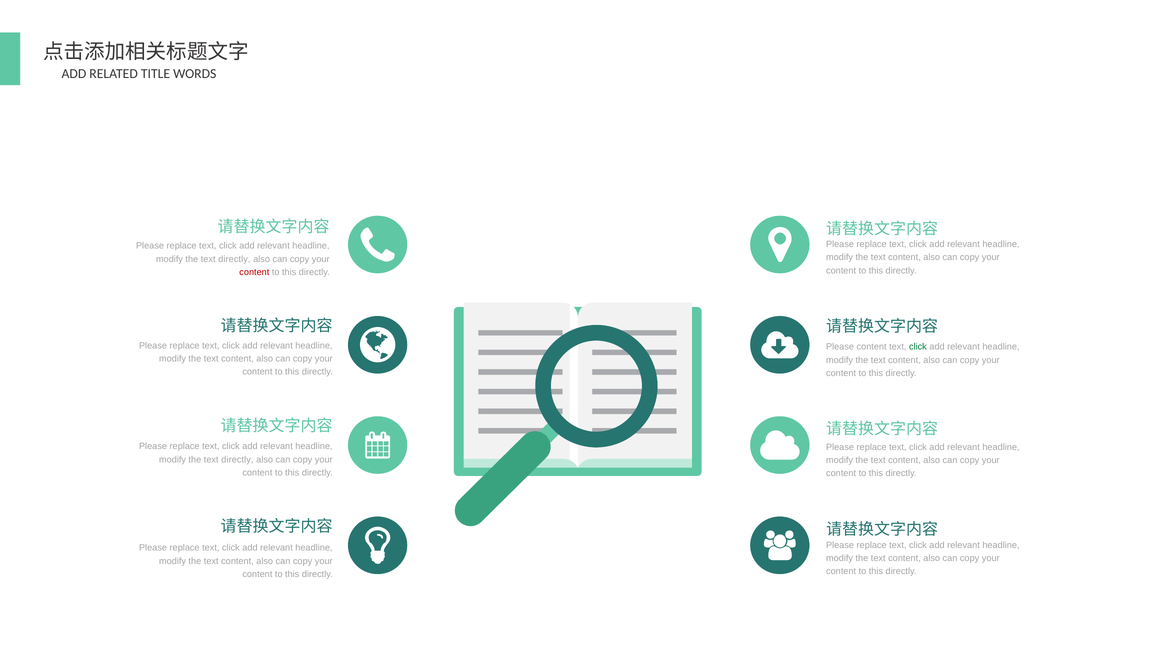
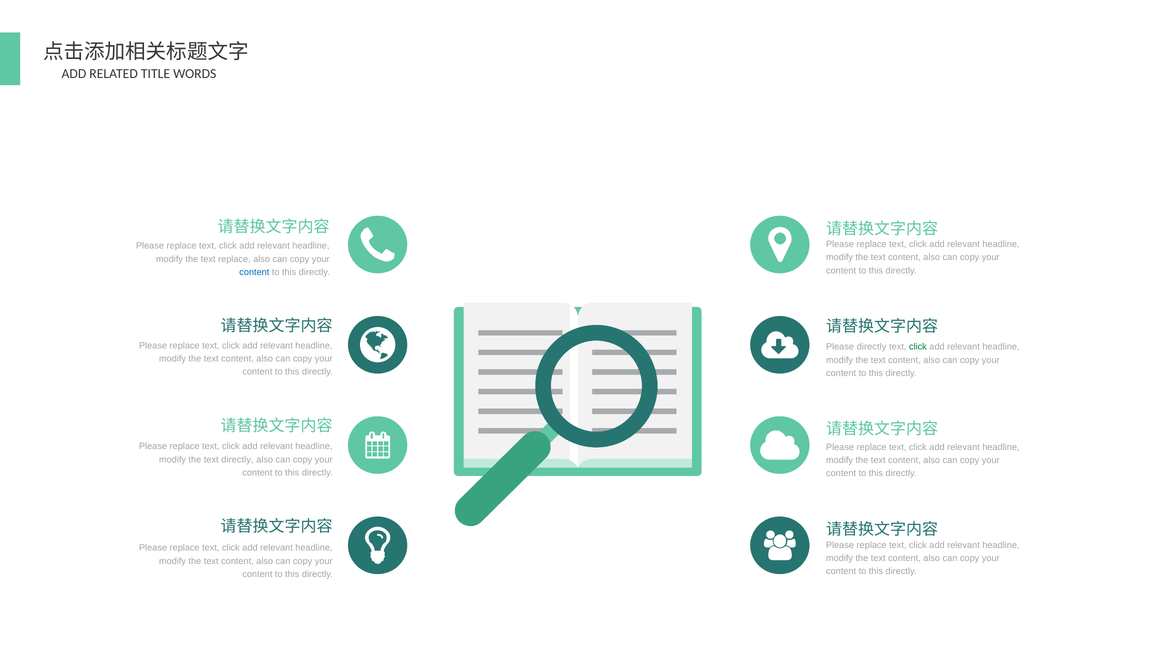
directly at (234, 259): directly -> replace
content at (254, 272) colour: red -> blue
Please content: content -> directly
